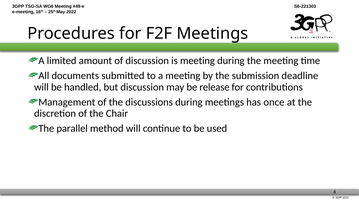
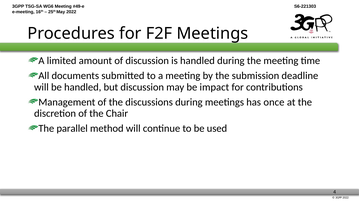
is meeting: meeting -> handled
release: release -> impact
